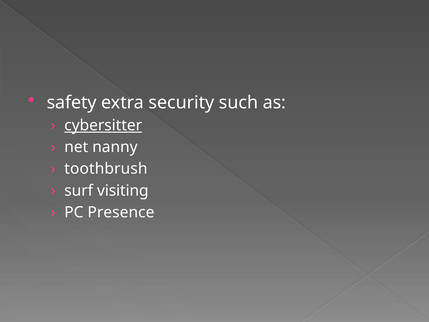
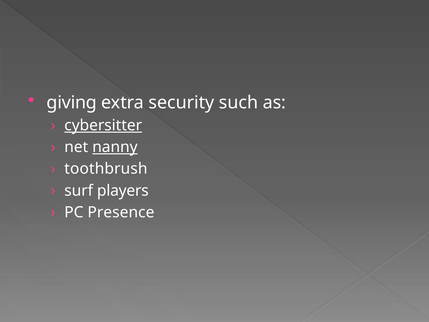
safety: safety -> giving
nanny underline: none -> present
visiting: visiting -> players
